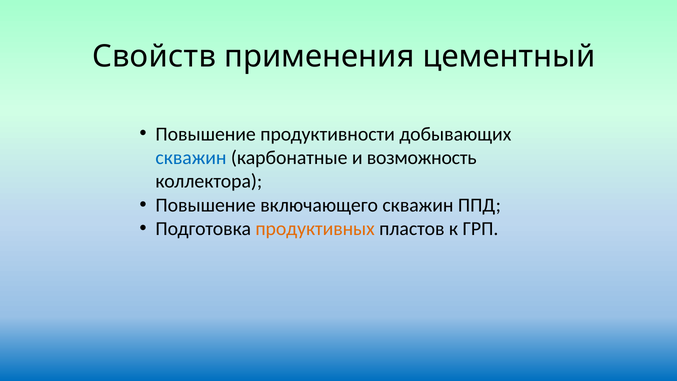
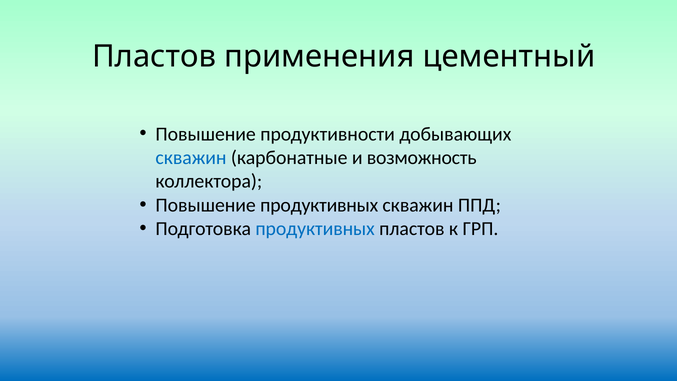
Свойств at (154, 56): Свойств -> Пластов
Повышение включающего: включающего -> продуктивных
продуктивных at (315, 229) colour: orange -> blue
